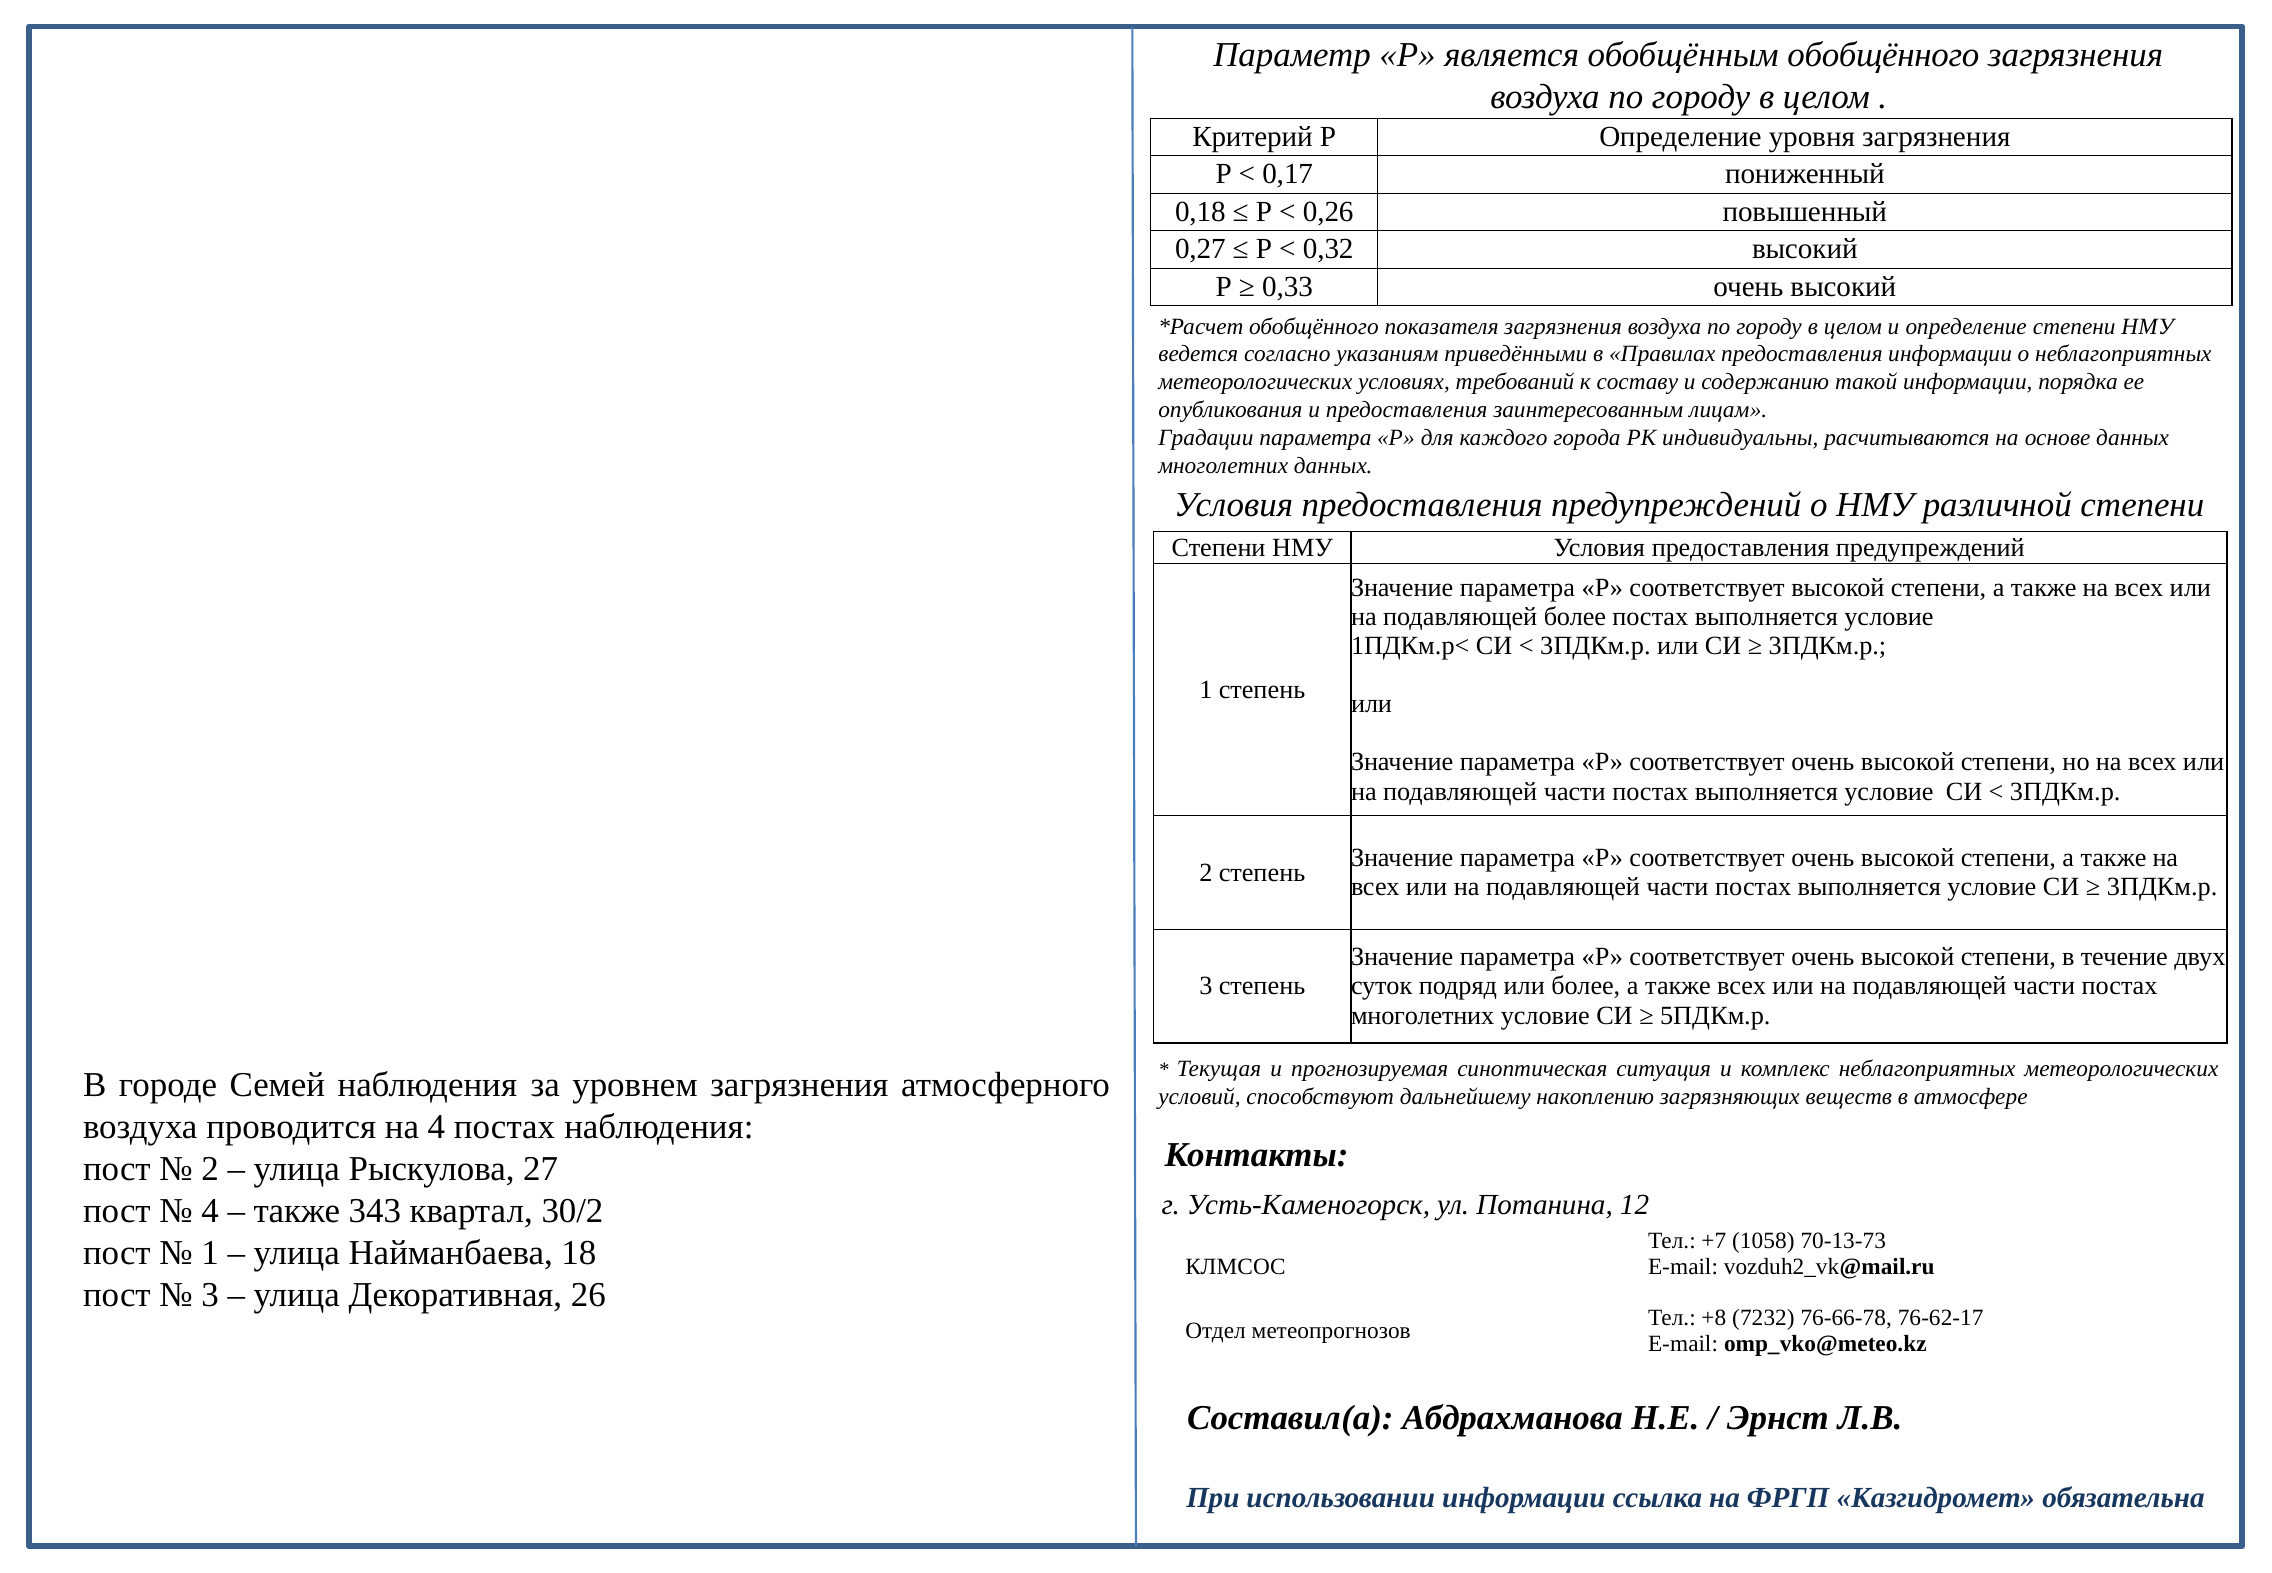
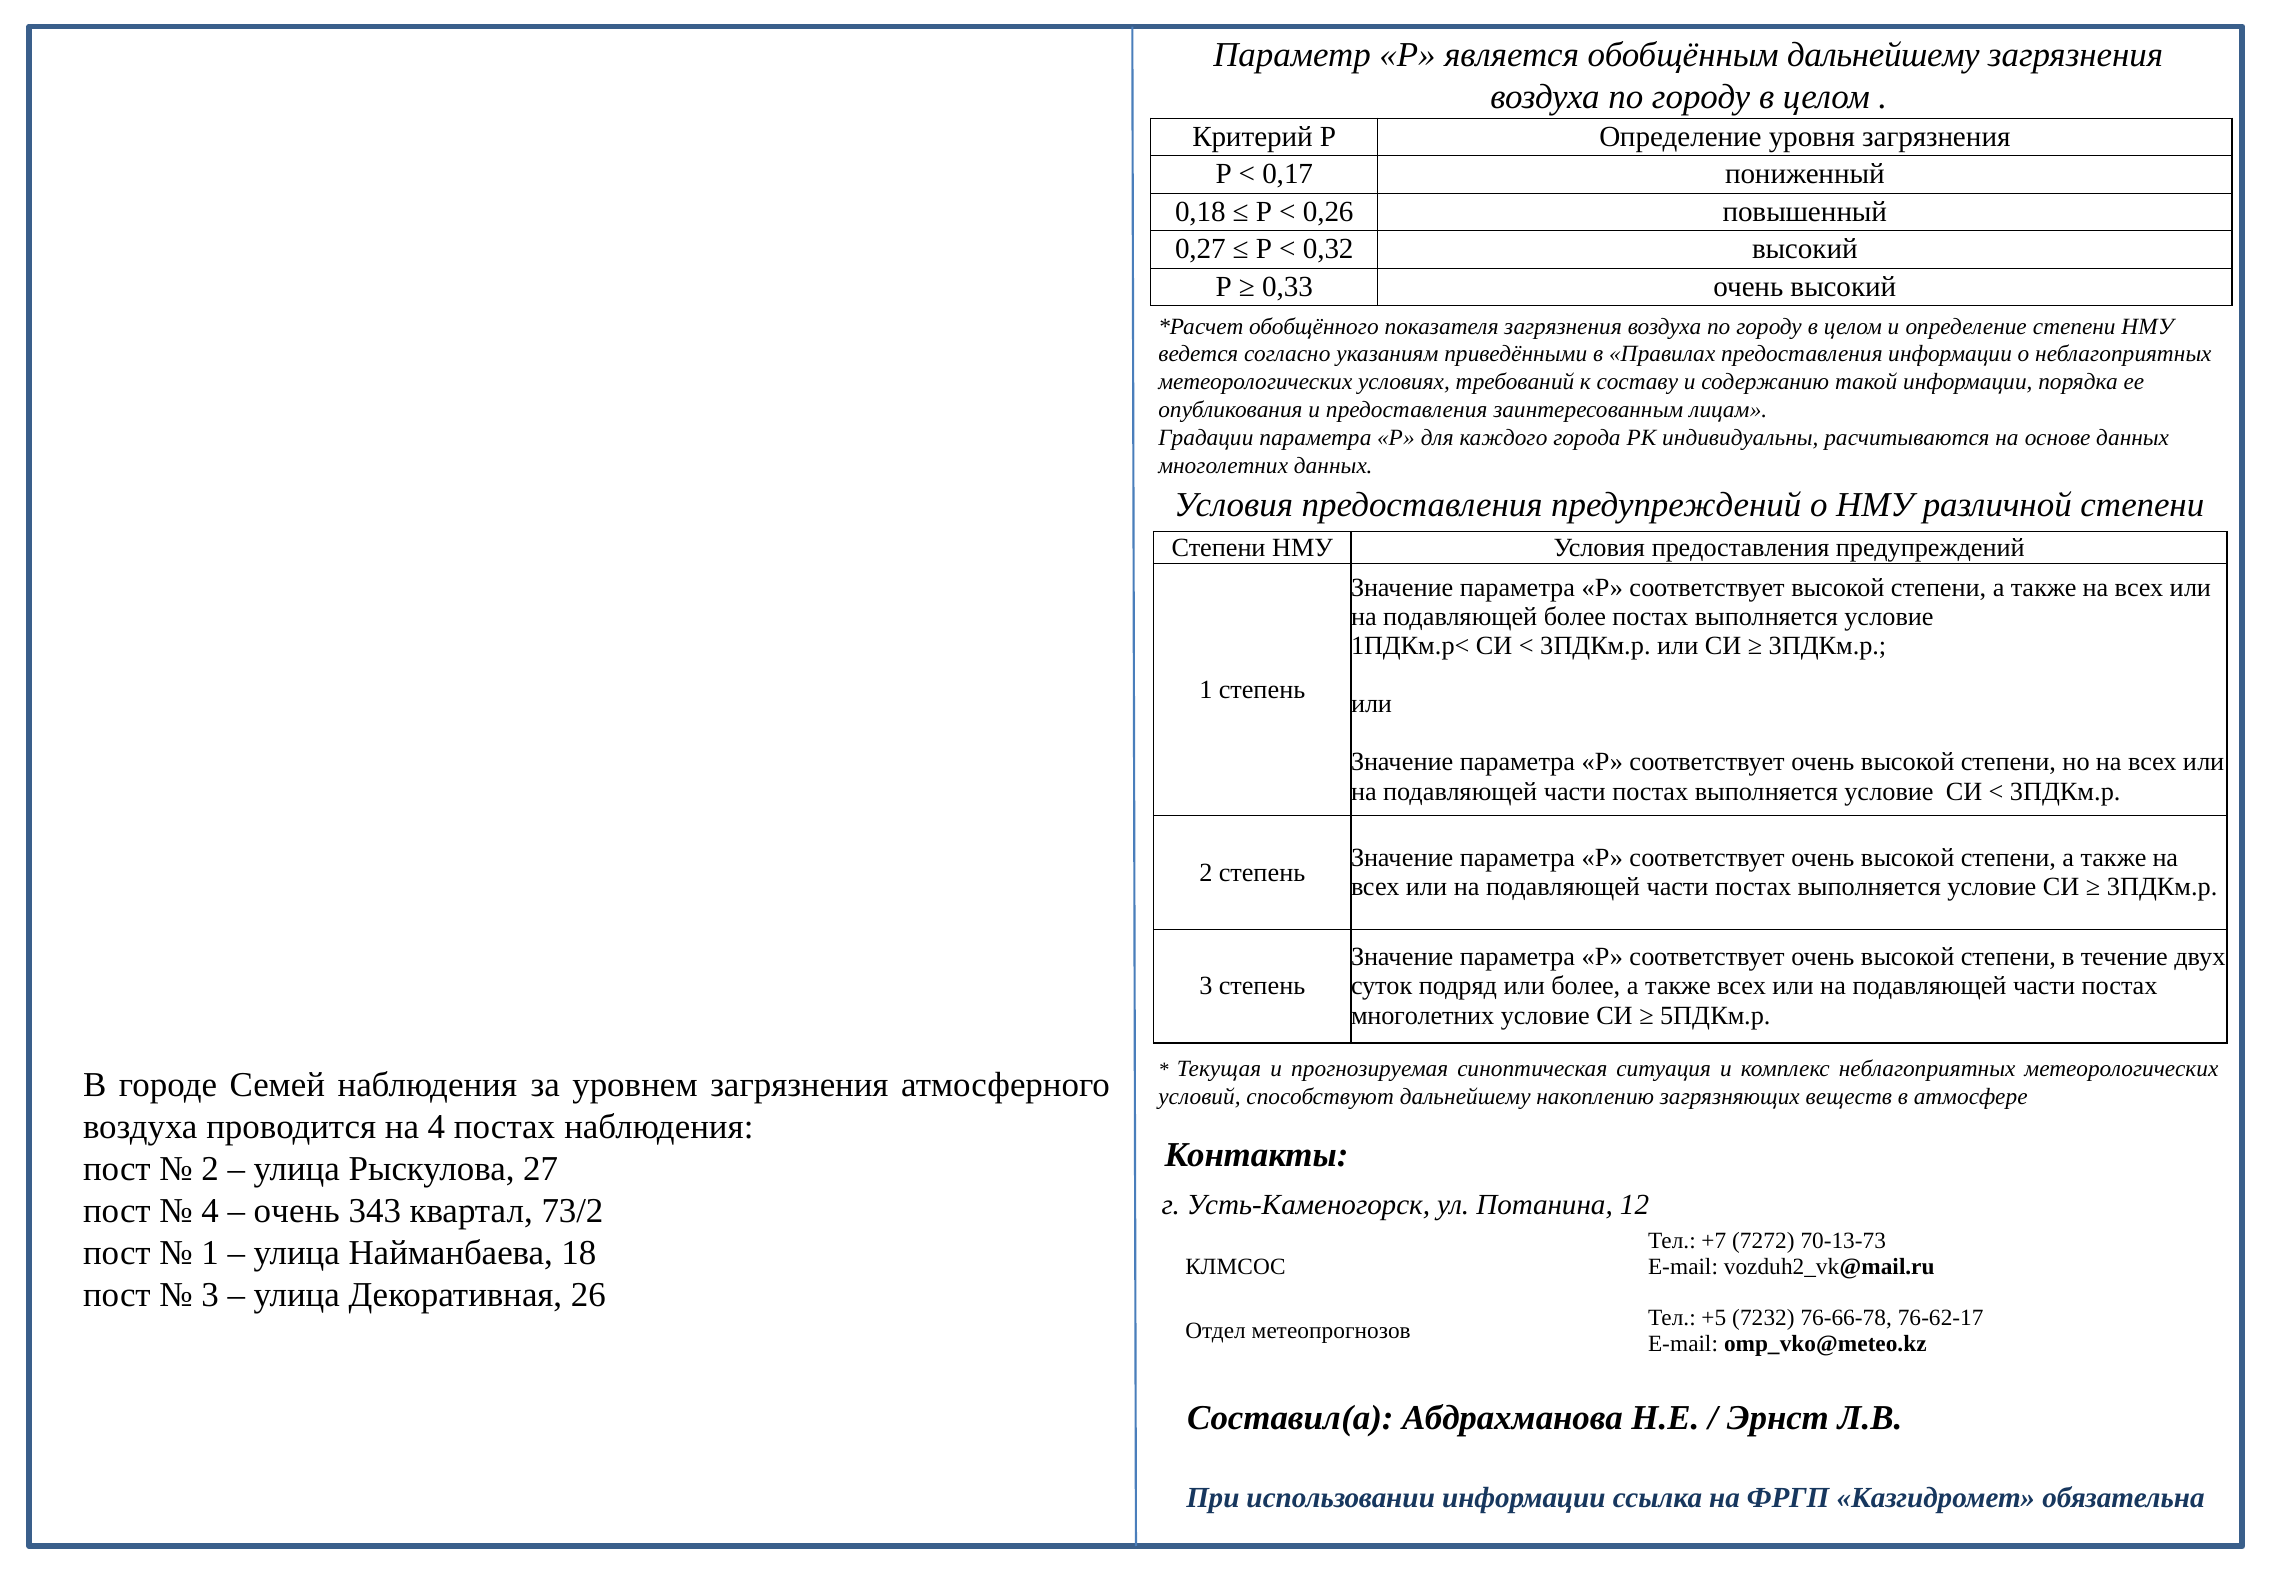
обобщённым обобщённого: обобщённого -> дальнейшему
также at (297, 1211): также -> очень
30/2: 30/2 -> 73/2
1058: 1058 -> 7272
+8: +8 -> +5
